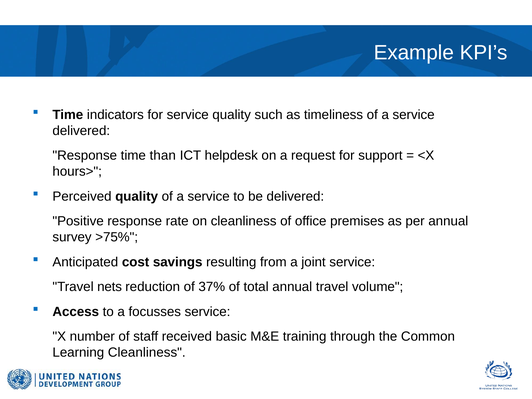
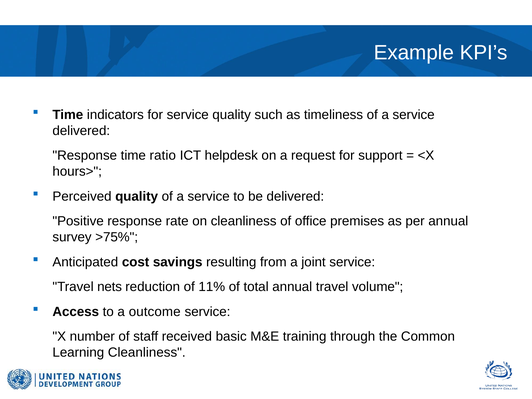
than: than -> ratio
37%: 37% -> 11%
focusses: focusses -> outcome
